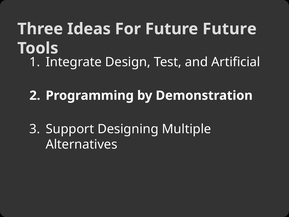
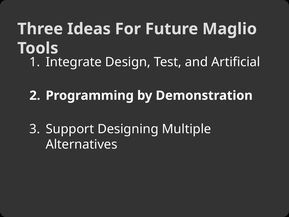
Future Future: Future -> Maglio
